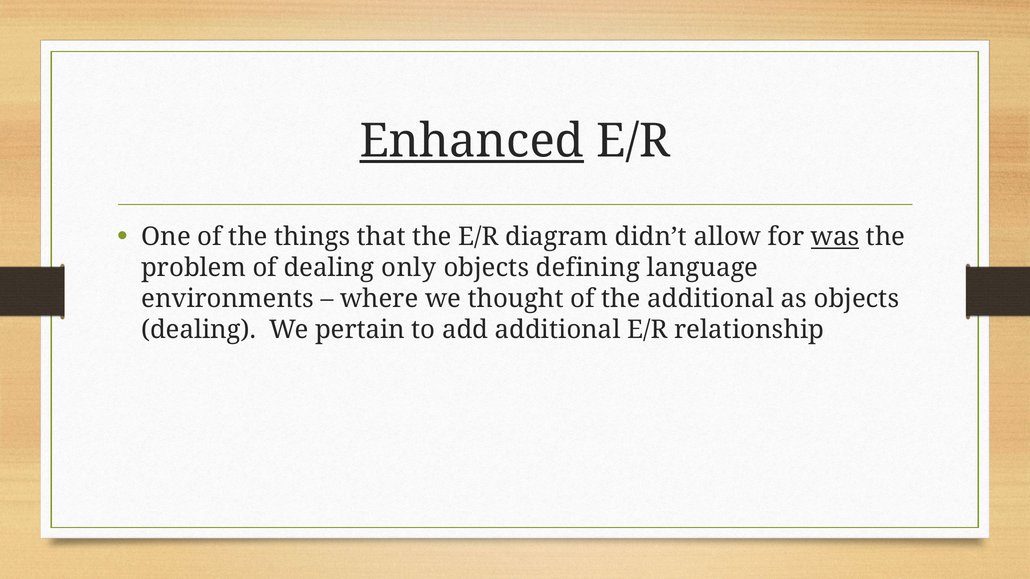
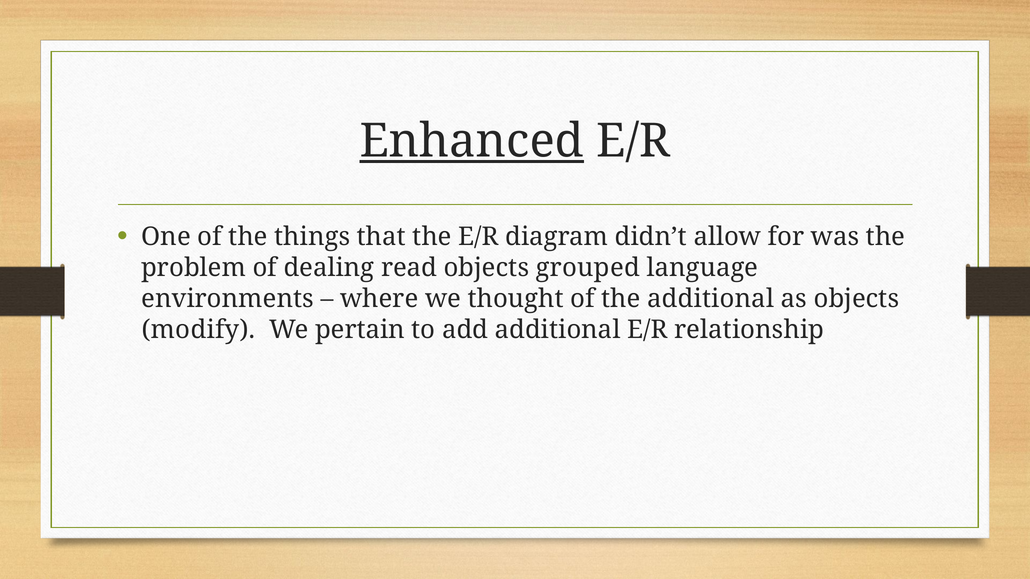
was underline: present -> none
only: only -> read
defining: defining -> grouped
dealing at (199, 330): dealing -> modify
